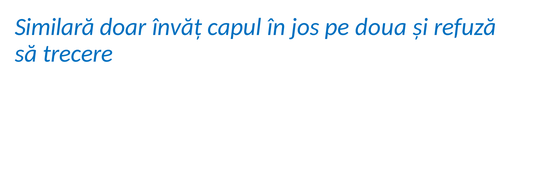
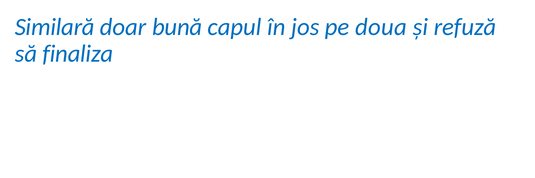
învăț: învăț -> bună
trecere: trecere -> finaliza
